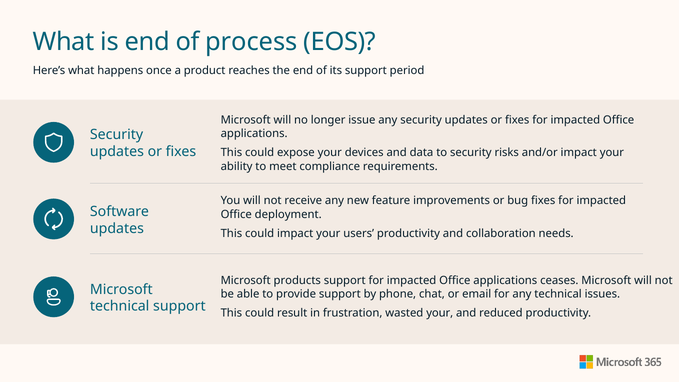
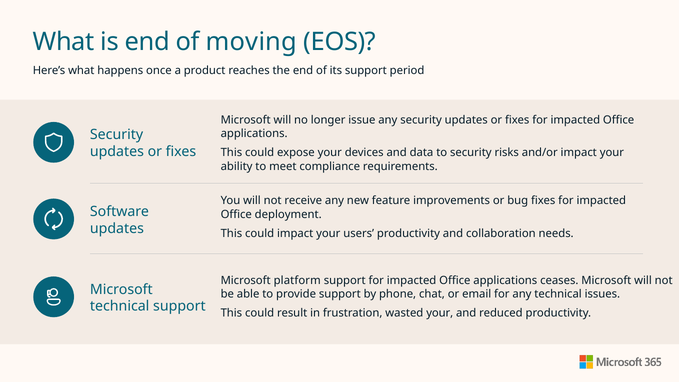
process: process -> moving
products: products -> platform
